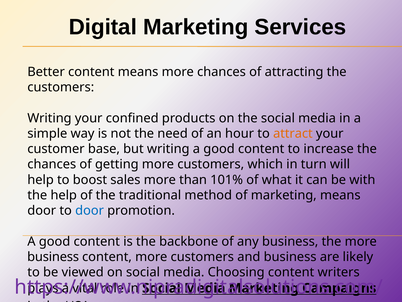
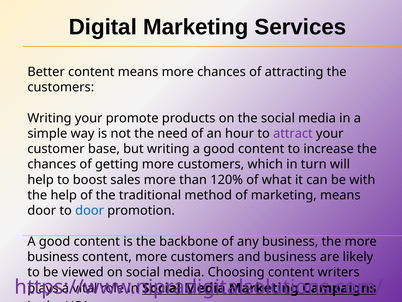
confined: confined -> promote
attract colour: orange -> purple
101%: 101% -> 120%
